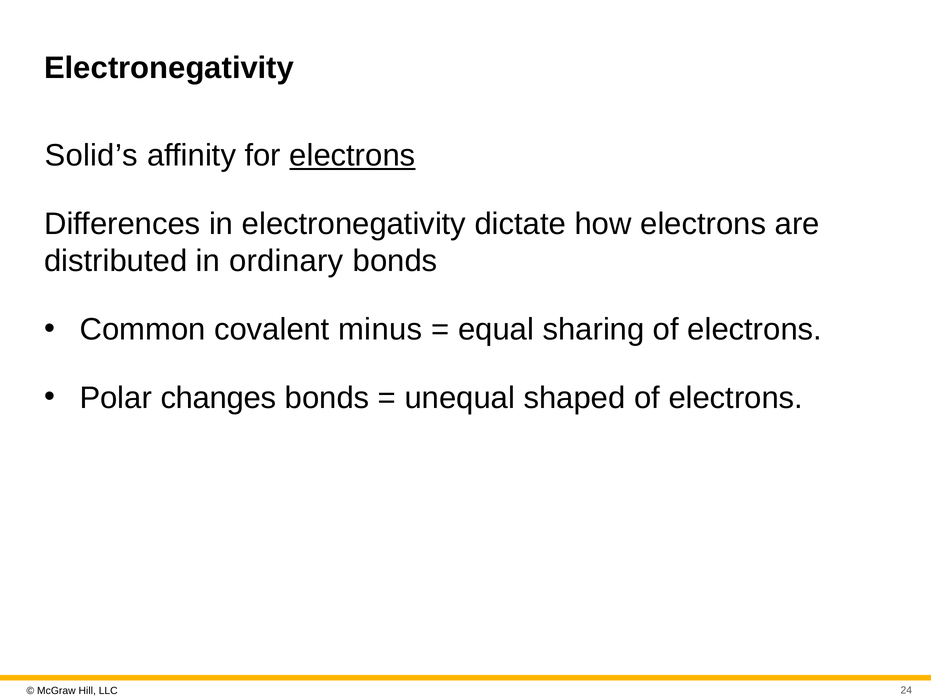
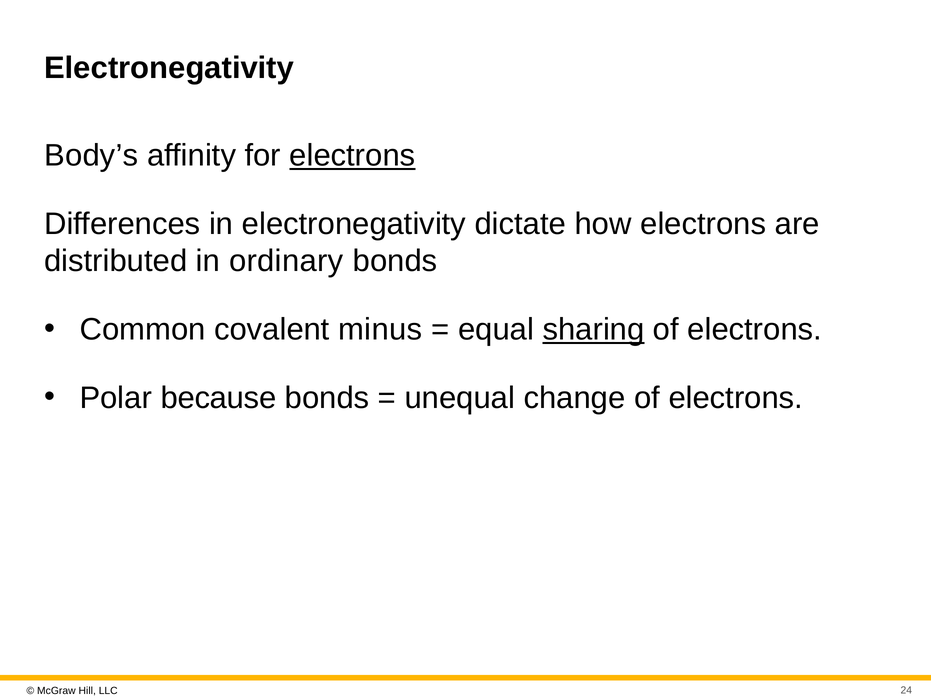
Solid’s: Solid’s -> Body’s
sharing underline: none -> present
changes: changes -> because
shaped: shaped -> change
